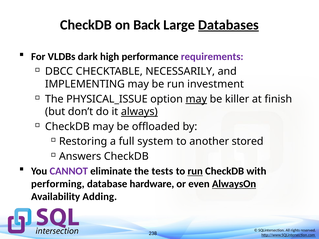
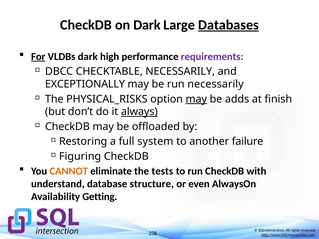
on Back: Back -> Dark
For underline: none -> present
IMPLEMENTING: IMPLEMENTING -> EXCEPTIONALLY
run investment: investment -> necessarily
PHYSICAL_ISSUE: PHYSICAL_ISSUE -> PHYSICAL_RISKS
killer: killer -> adds
stored: stored -> failure
Answers: Answers -> Figuring
CANNOT colour: purple -> orange
run at (195, 171) underline: present -> none
performing: performing -> understand
hardware: hardware -> structure
AlwaysOn underline: present -> none
Adding: Adding -> Getting
